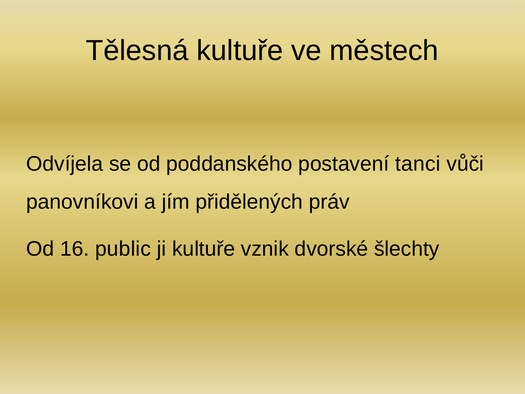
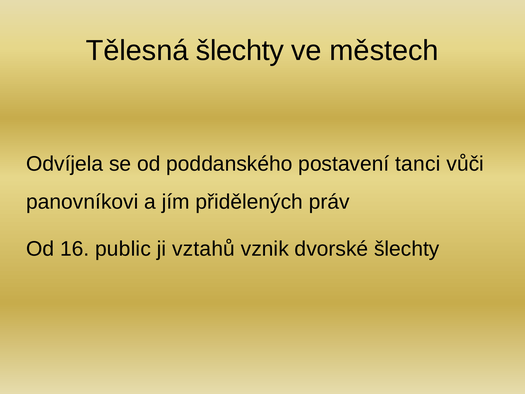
Tělesná kultuře: kultuře -> šlechty
ji kultuře: kultuře -> vztahů
